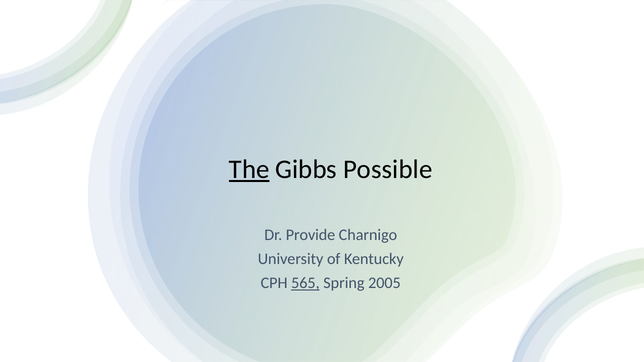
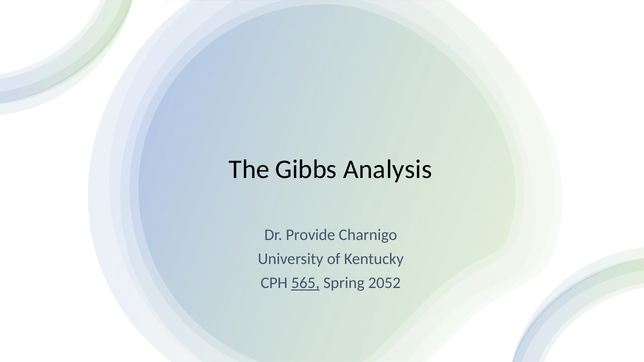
The underline: present -> none
Possible: Possible -> Analysis
2005: 2005 -> 2052
